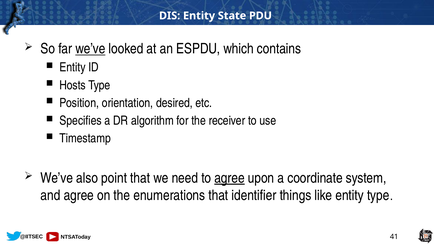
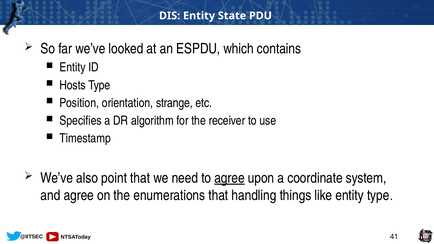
we’ve at (90, 49) underline: present -> none
desired: desired -> strange
identifier: identifier -> handling
